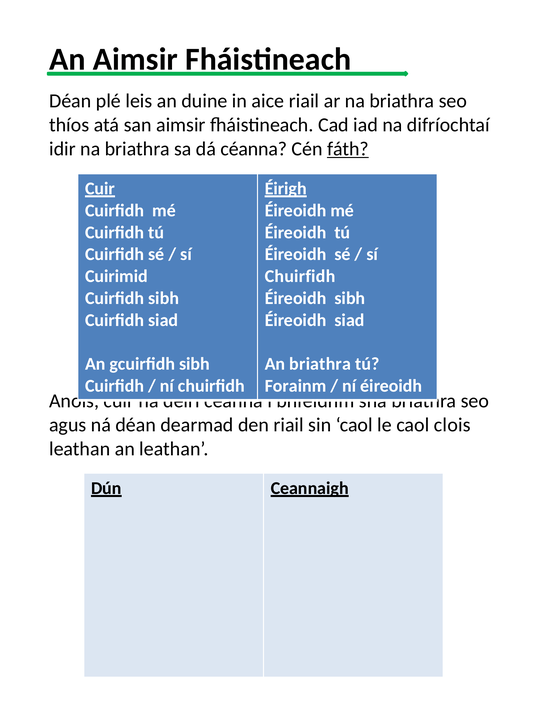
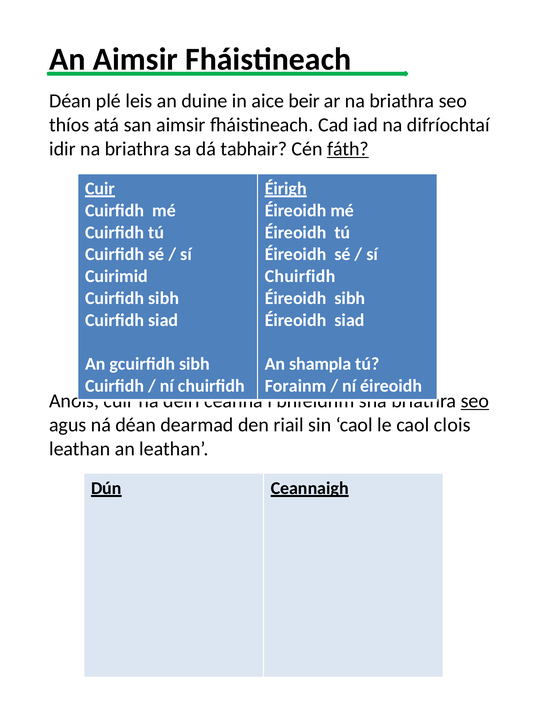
aice riail: riail -> beir
dá céanna: céanna -> tabhair
An briathra: briathra -> shampla
seo at (475, 401) underline: none -> present
